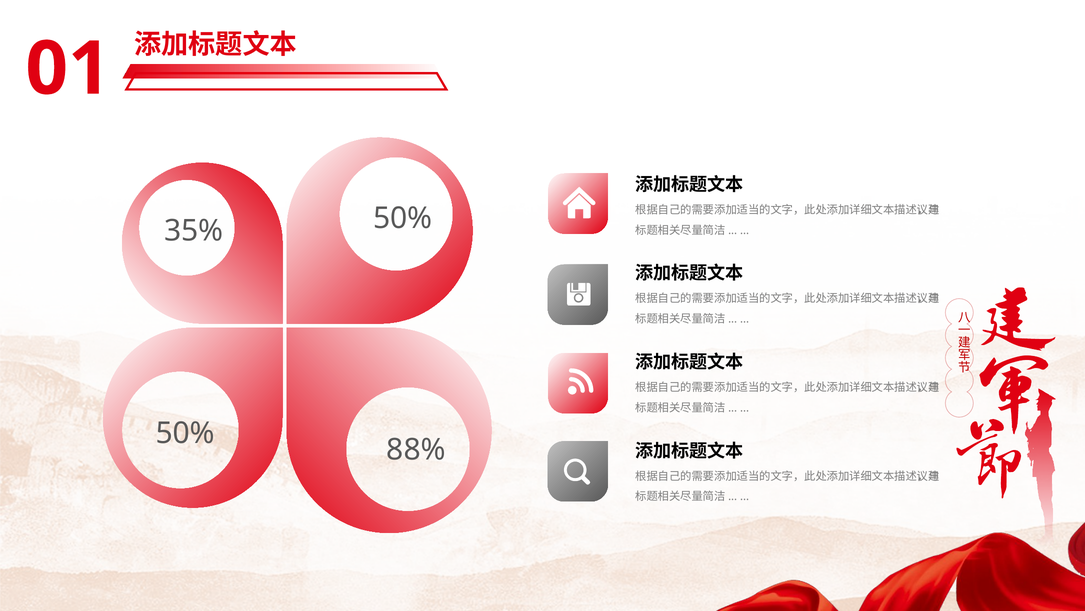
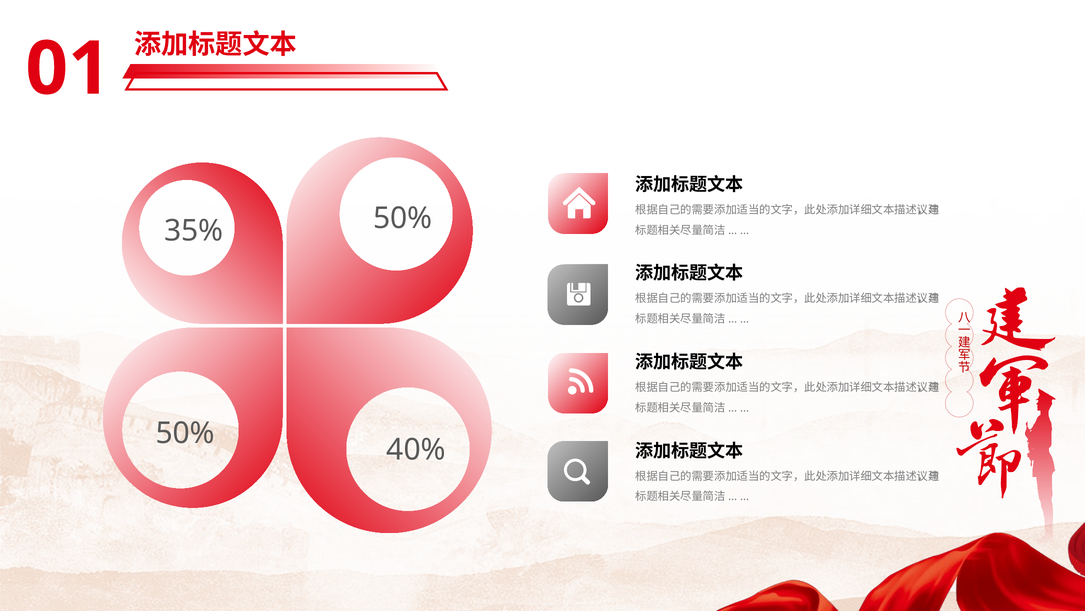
88%: 88% -> 40%
